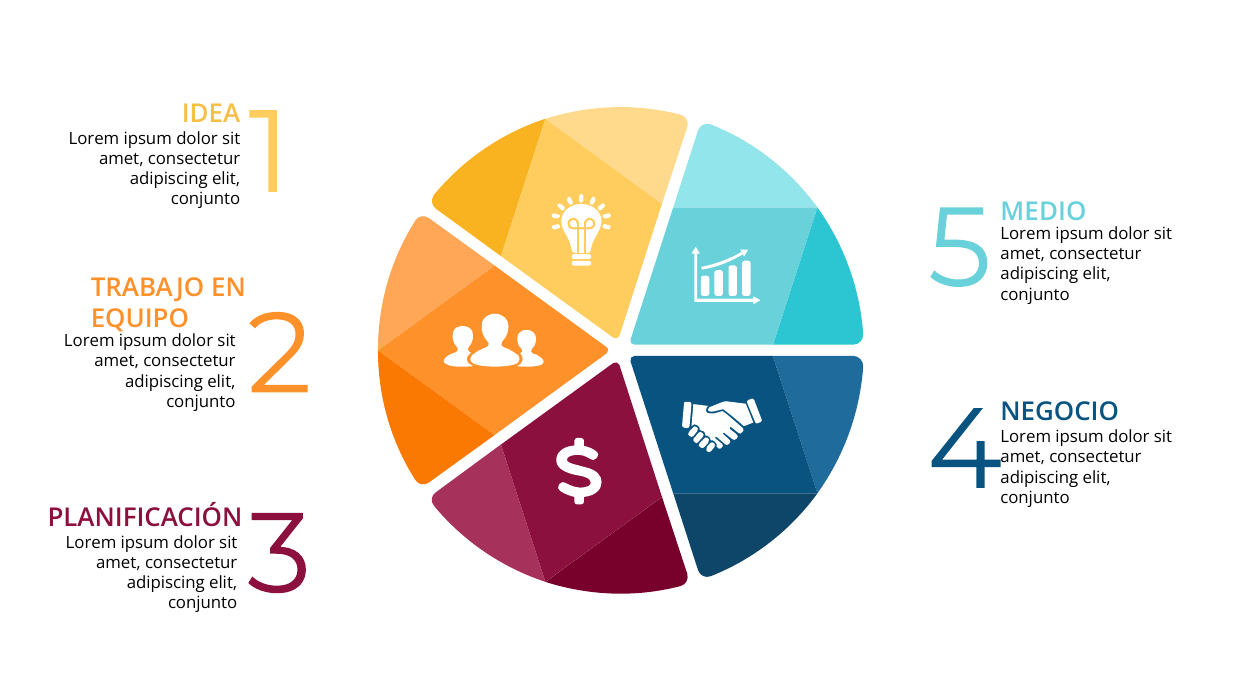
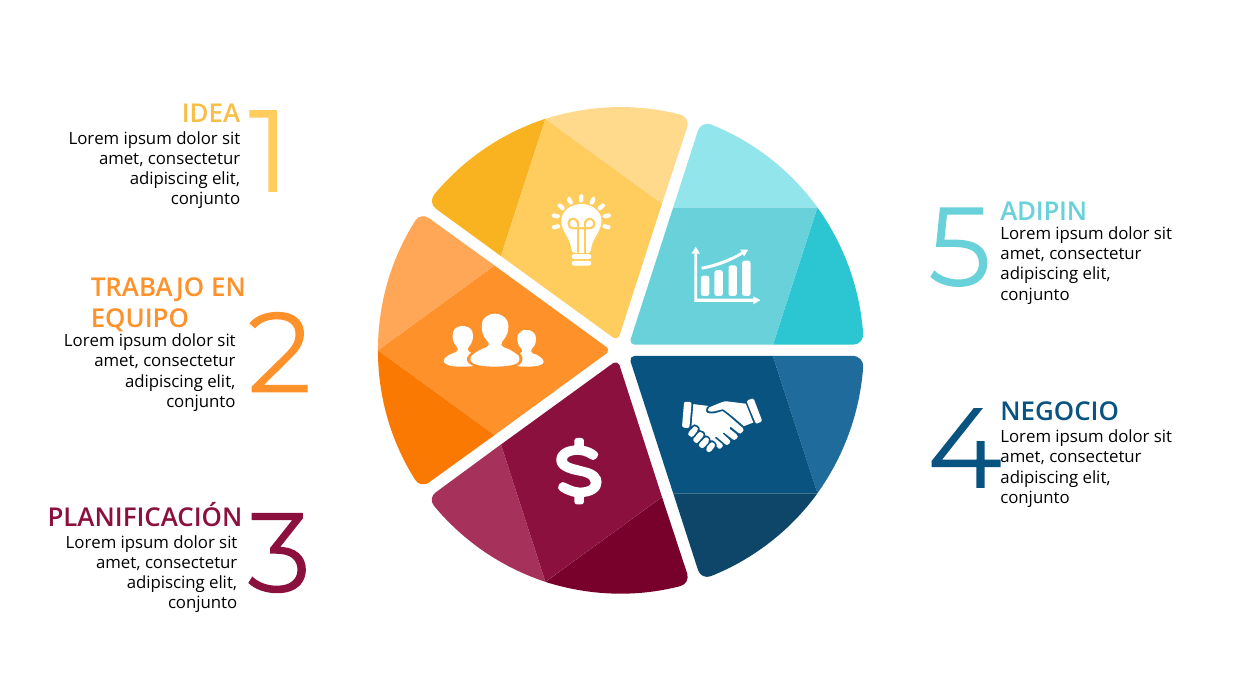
MEDIO: MEDIO -> ADIPIN
